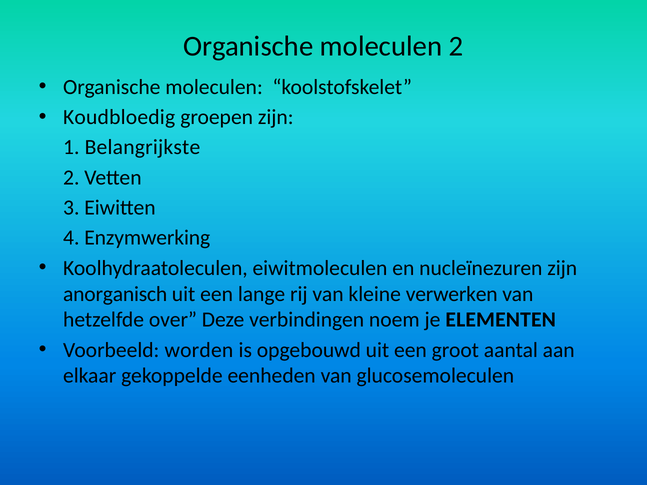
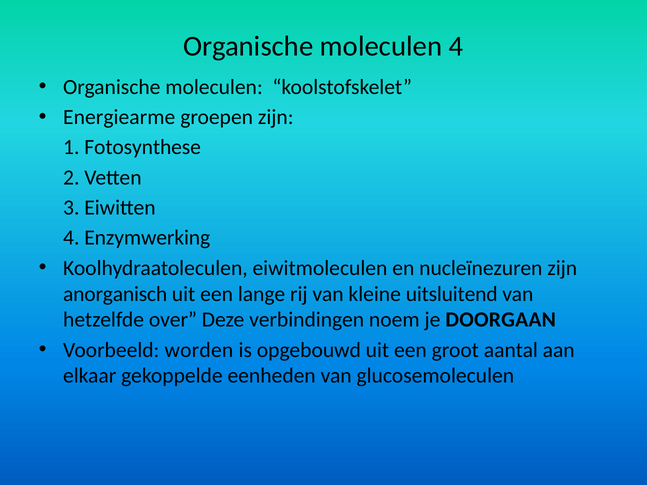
moleculen 2: 2 -> 4
Koudbloedig: Koudbloedig -> Energiearme
Belangrijkste: Belangrijkste -> Fotosynthese
verwerken: verwerken -> uitsluitend
ELEMENTEN: ELEMENTEN -> DOORGAAN
